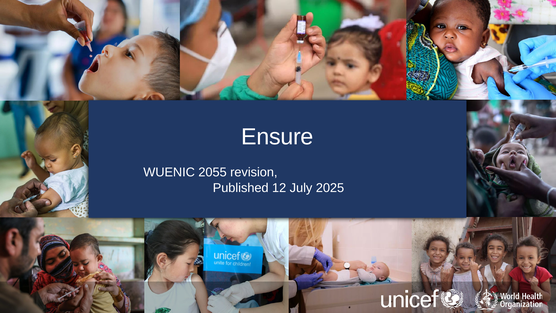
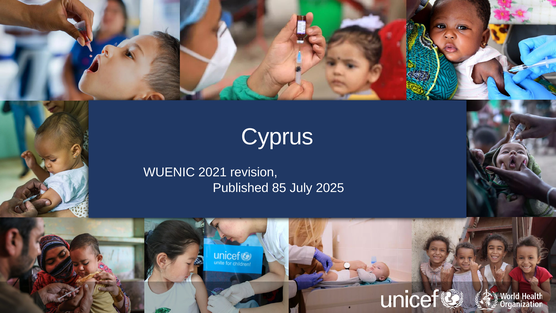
Ensure: Ensure -> Cyprus
2055: 2055 -> 2021
12: 12 -> 85
